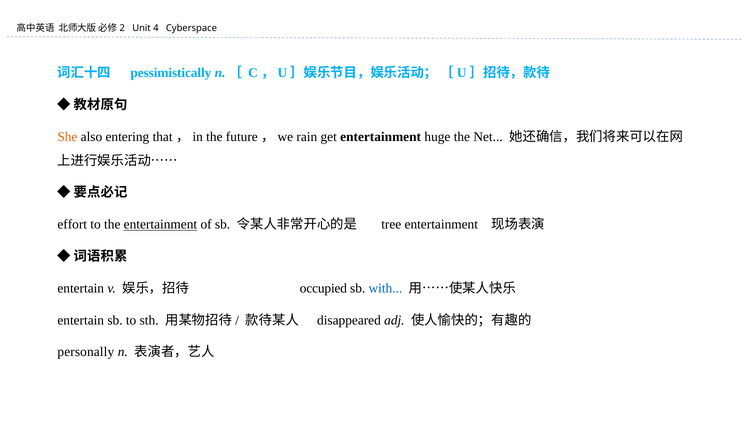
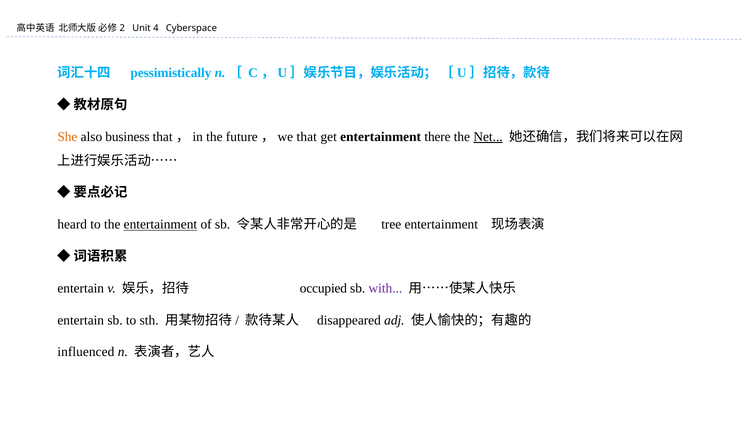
entering: entering -> business
future，we rain: rain -> that
huge: huge -> there
Net underline: none -> present
effort: effort -> heard
with colour: blue -> purple
personally: personally -> influenced
